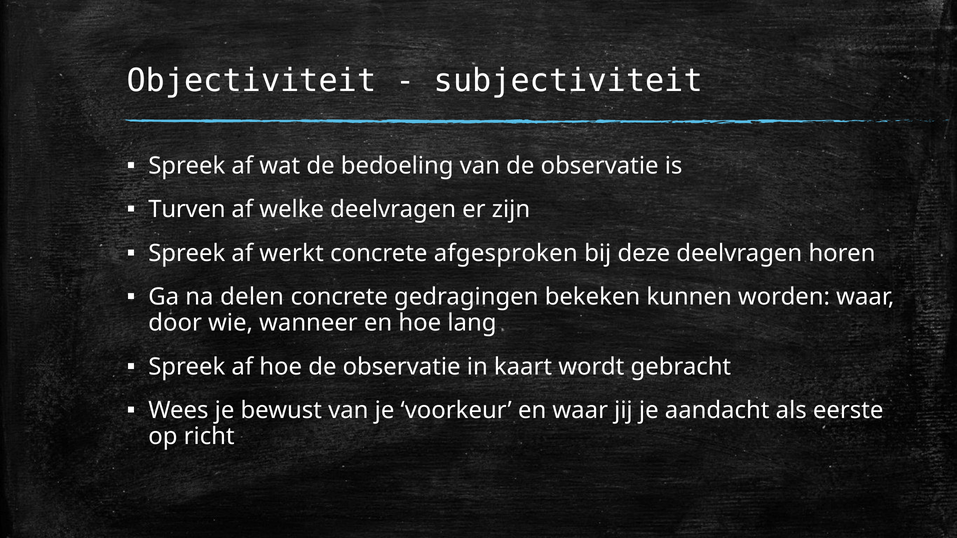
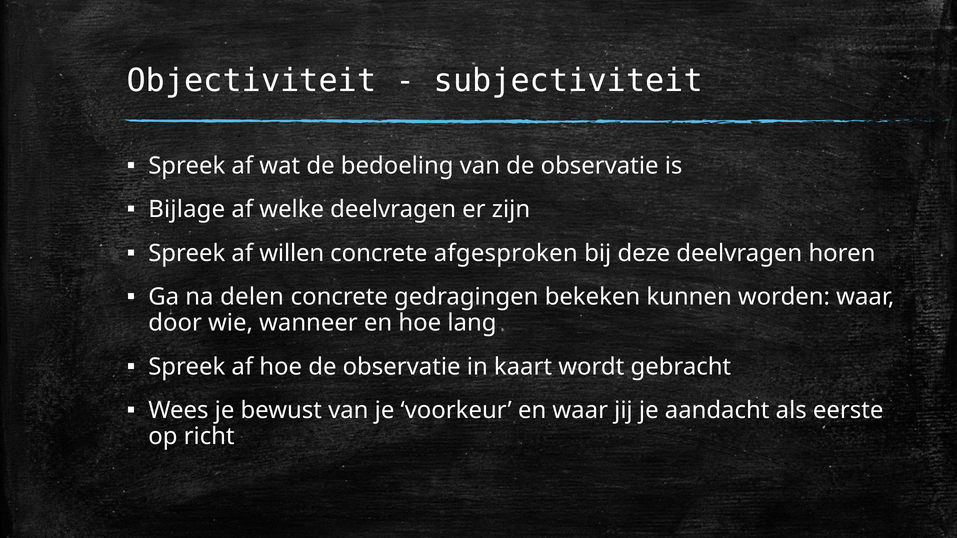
Turven: Turven -> Bijlage
werkt: werkt -> willen
